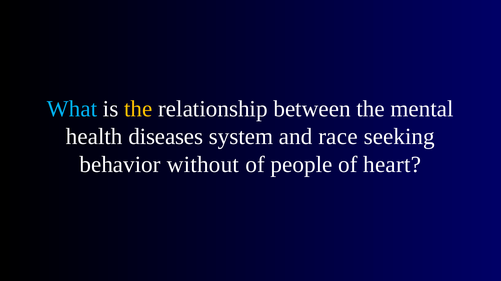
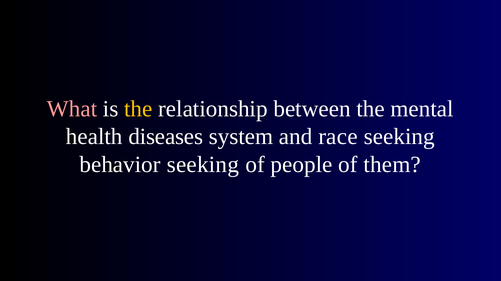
What colour: light blue -> pink
behavior without: without -> seeking
heart: heart -> them
